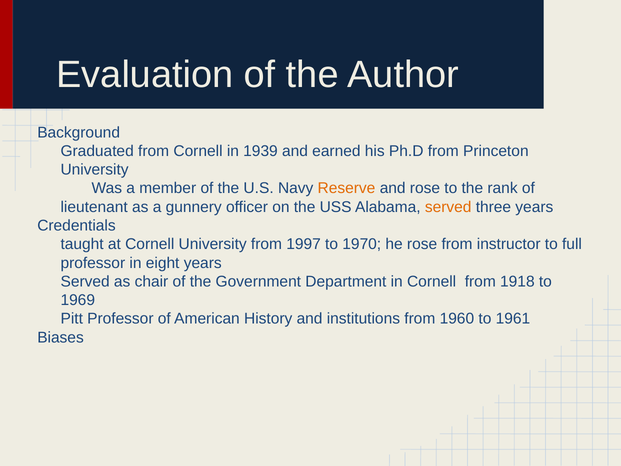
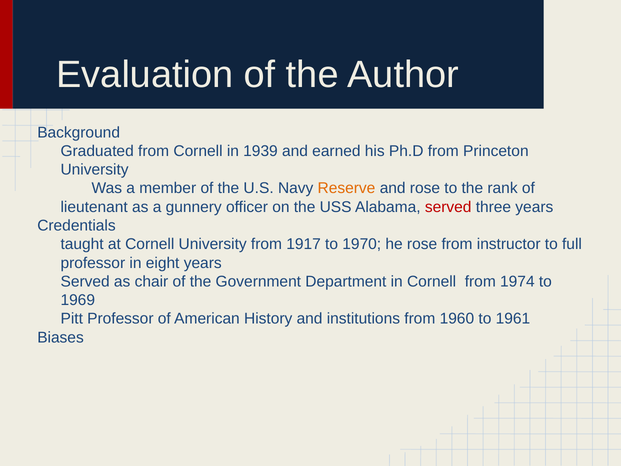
served at (448, 207) colour: orange -> red
1997: 1997 -> 1917
1918: 1918 -> 1974
